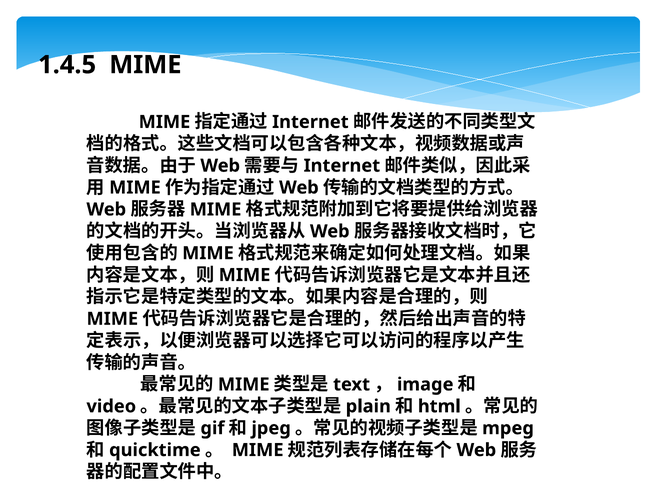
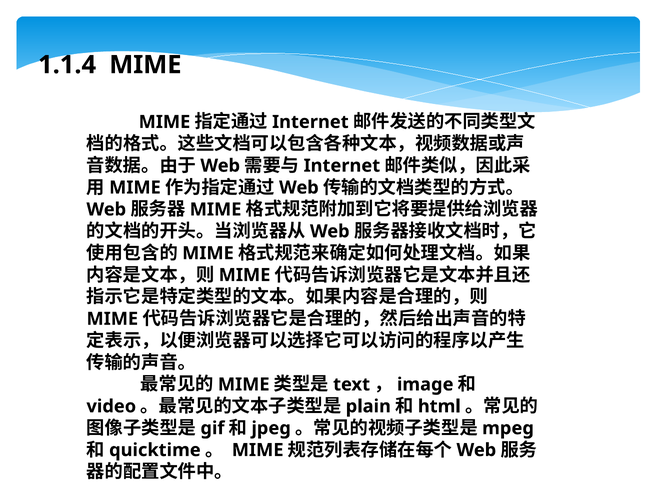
1.4.5: 1.4.5 -> 1.1.4
